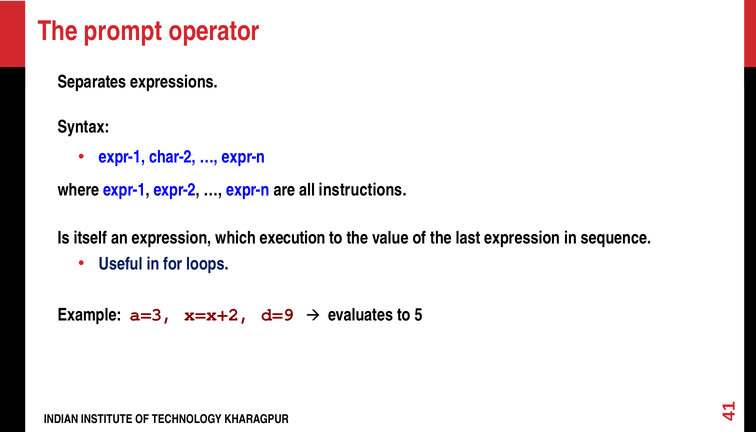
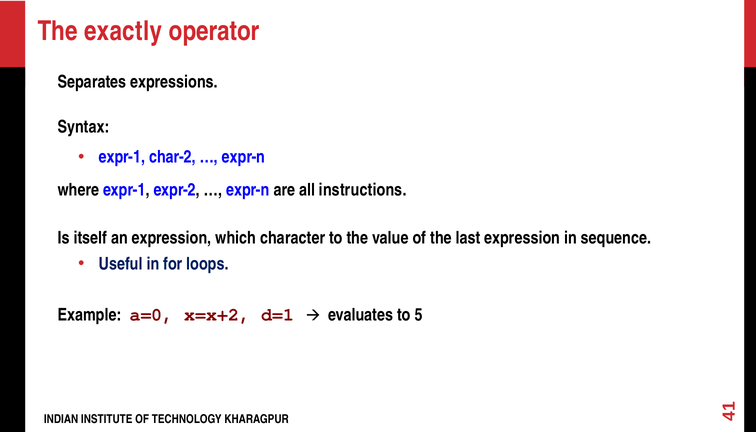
prompt: prompt -> exactly
execution: execution -> character
a=3: a=3 -> a=0
d=9: d=9 -> d=1
